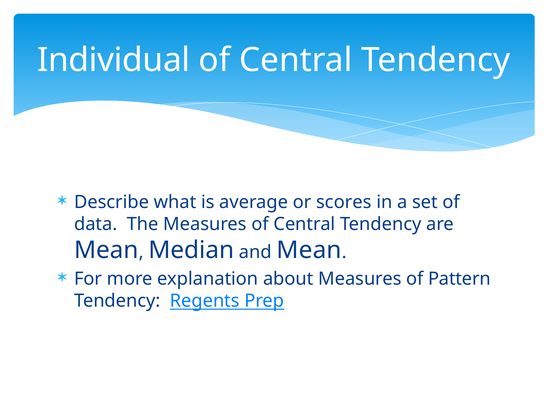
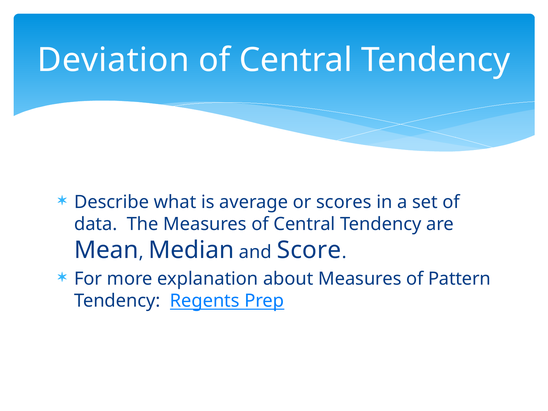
Individual: Individual -> Deviation
and Mean: Mean -> Score
